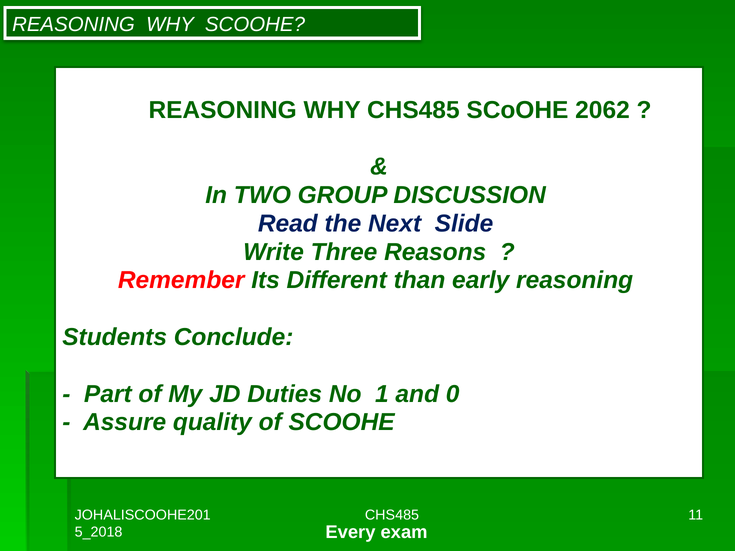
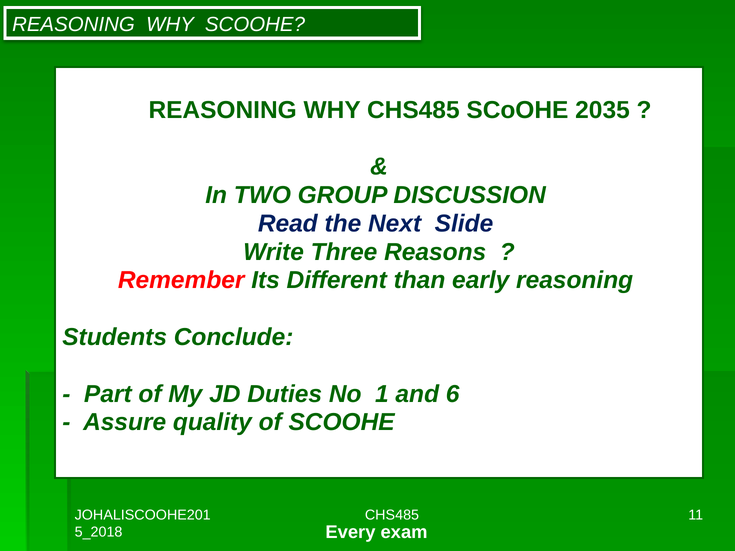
2062: 2062 -> 2035
0: 0 -> 6
